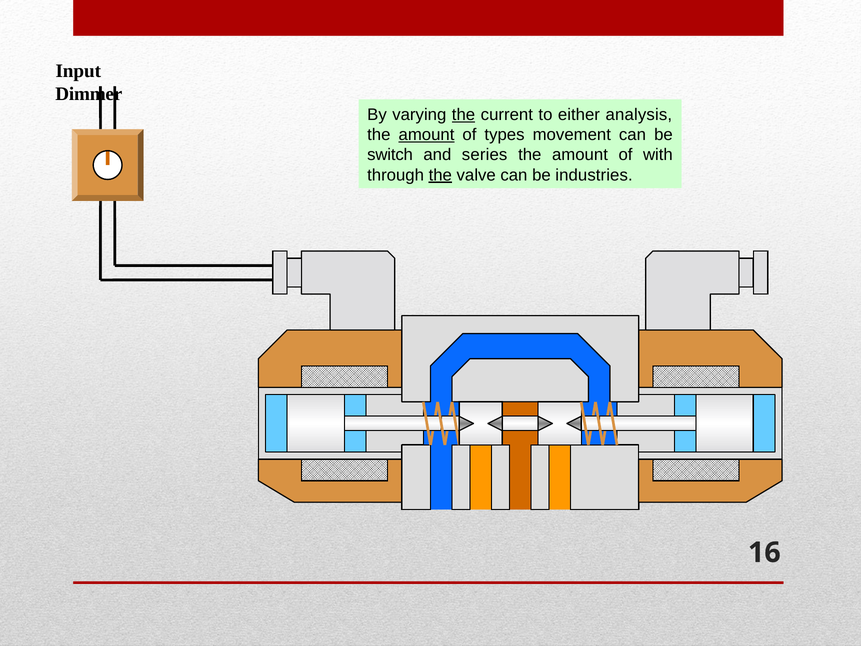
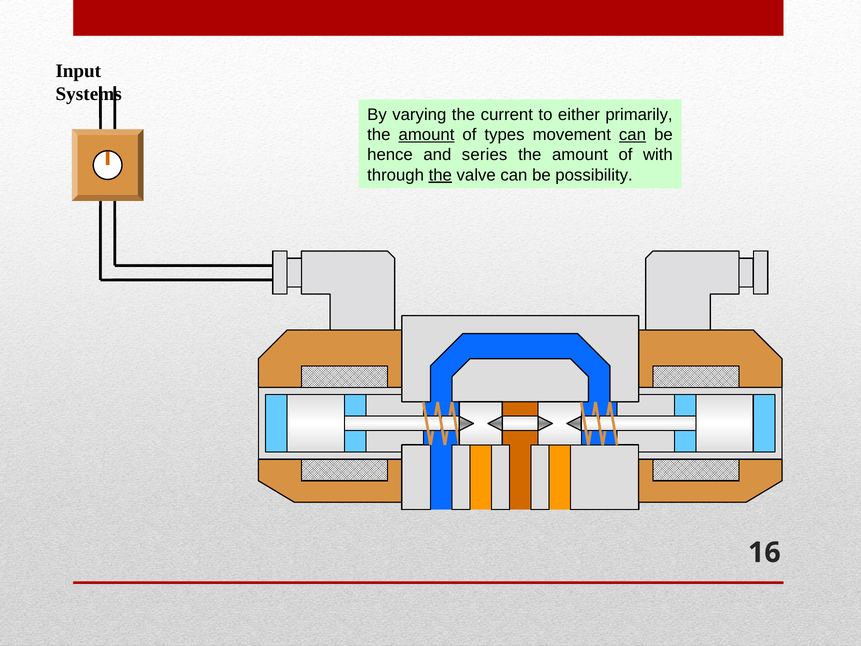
Dimmer: Dimmer -> Systems
the at (464, 115) underline: present -> none
analysis: analysis -> primarily
can at (632, 135) underline: none -> present
switch: switch -> hence
industries: industries -> possibility
